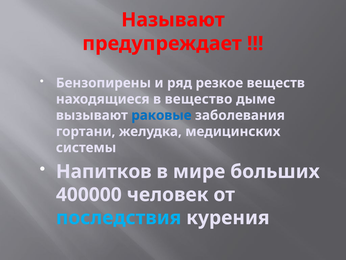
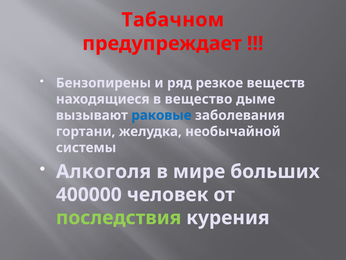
Называют: Называют -> Табачном
медицинских: медицинских -> необычайной
Напитков: Напитков -> Алкоголя
последствия colour: light blue -> light green
